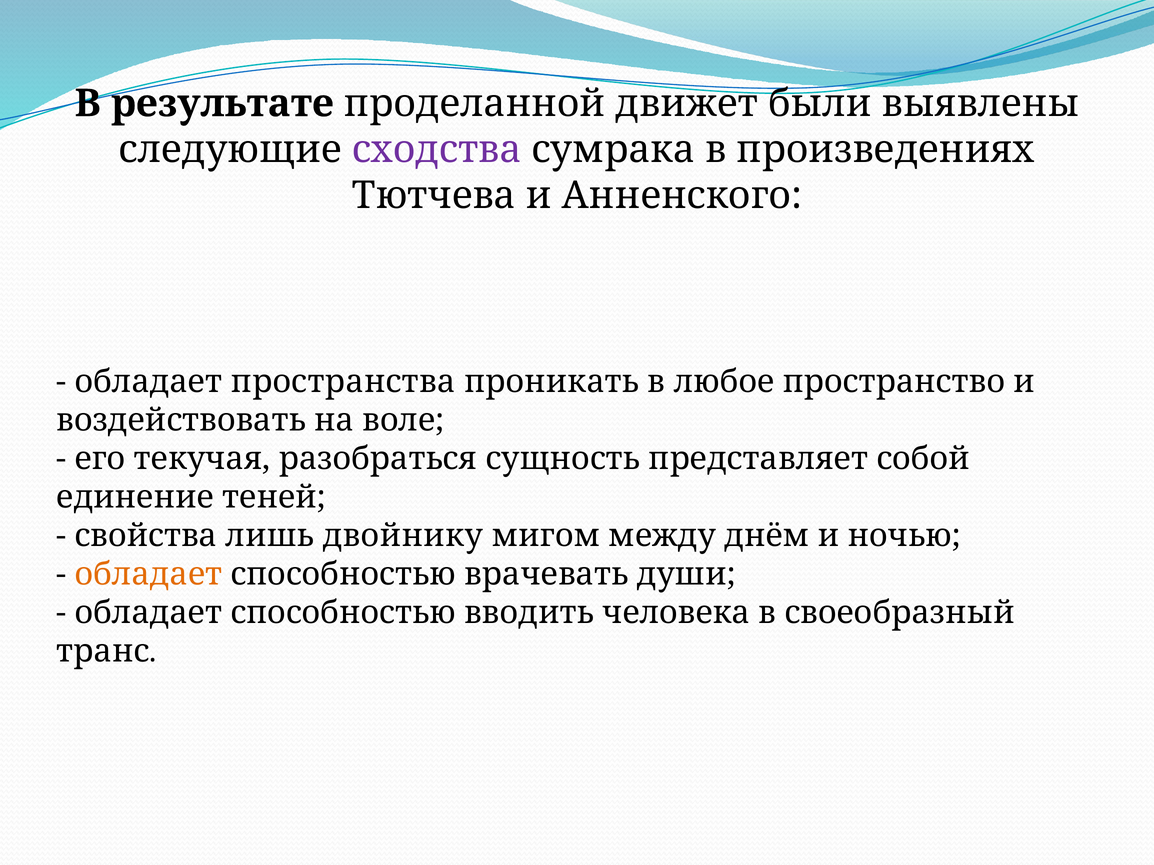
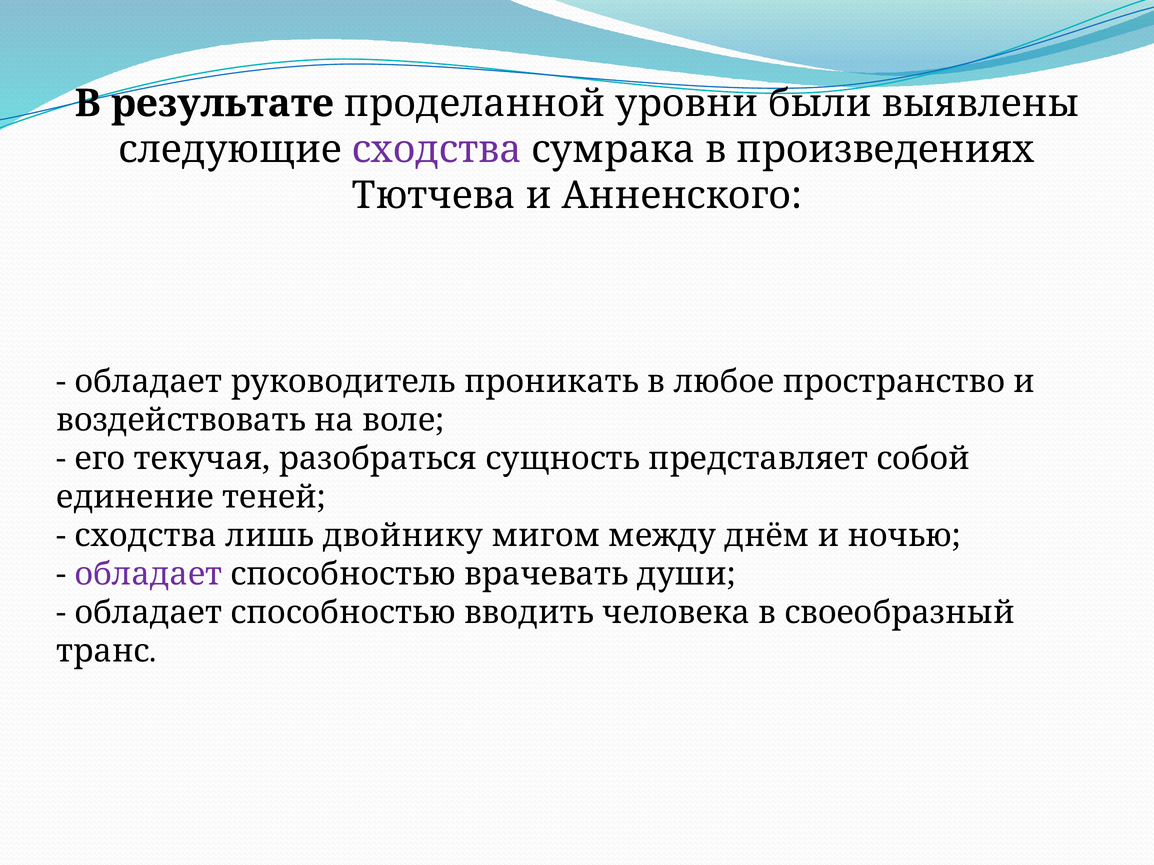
движет: движет -> уровни
пространства: пространства -> руководитель
свойства at (146, 536): свойства -> сходства
обладает at (148, 574) colour: orange -> purple
